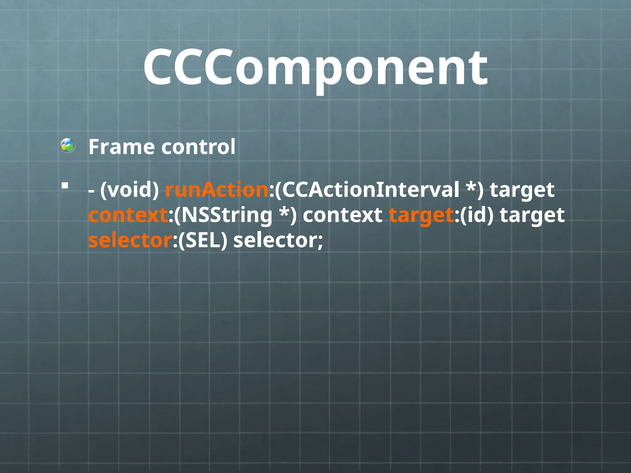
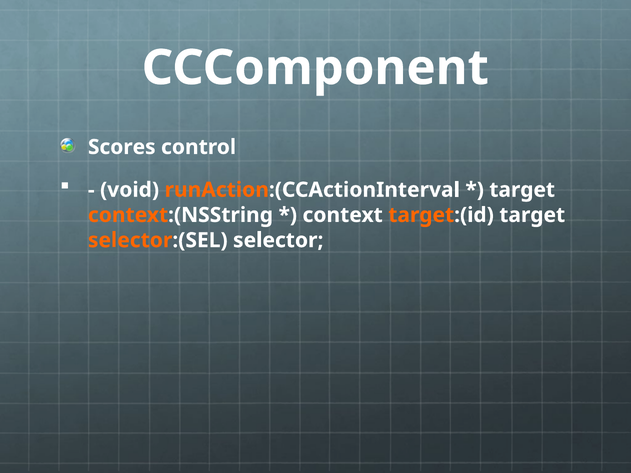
Frame: Frame -> Scores
